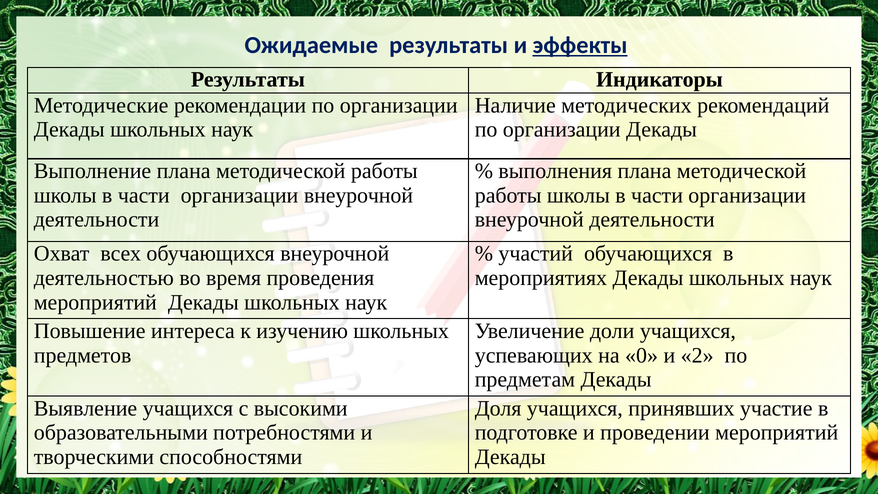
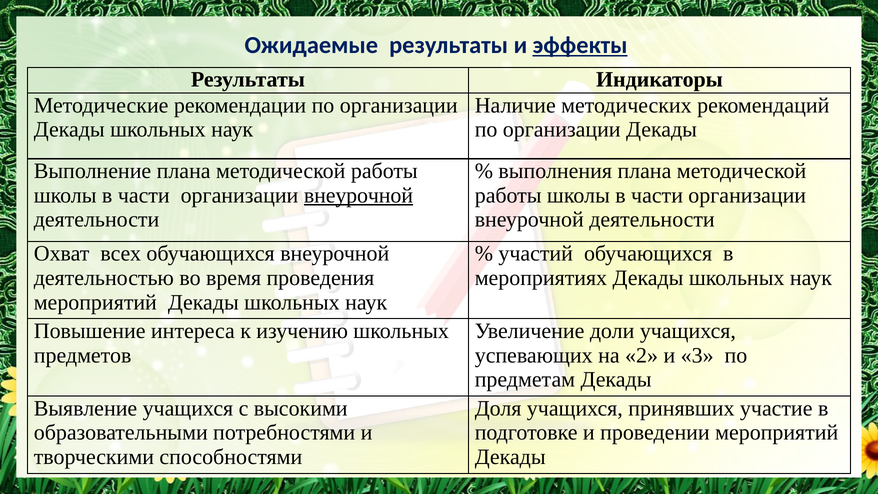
внеурочной at (358, 195) underline: none -> present
0: 0 -> 2
2: 2 -> 3
